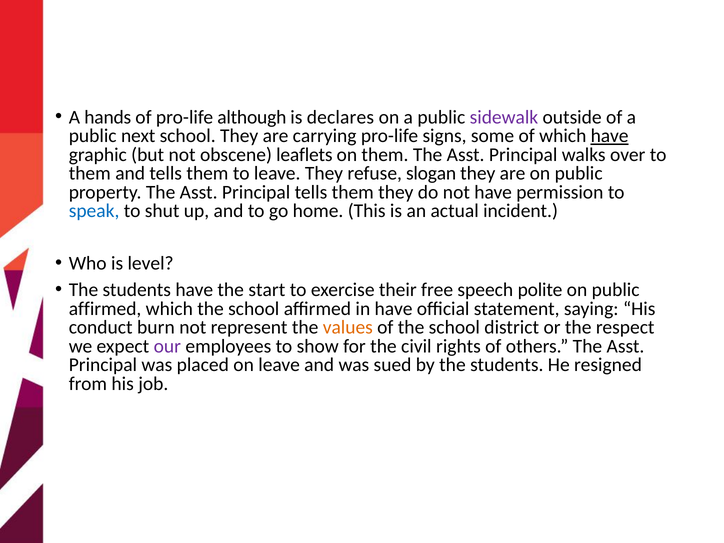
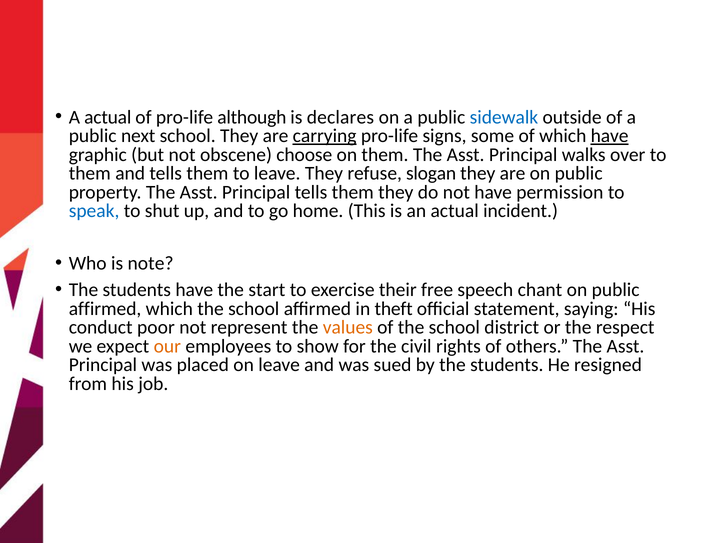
A hands: hands -> actual
sidewalk colour: purple -> blue
carrying underline: none -> present
leaflets: leaflets -> choose
level: level -> note
polite: polite -> chant
in have: have -> theft
burn: burn -> poor
our colour: purple -> orange
